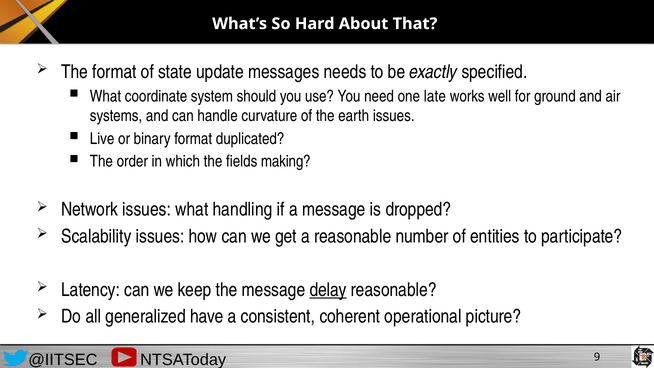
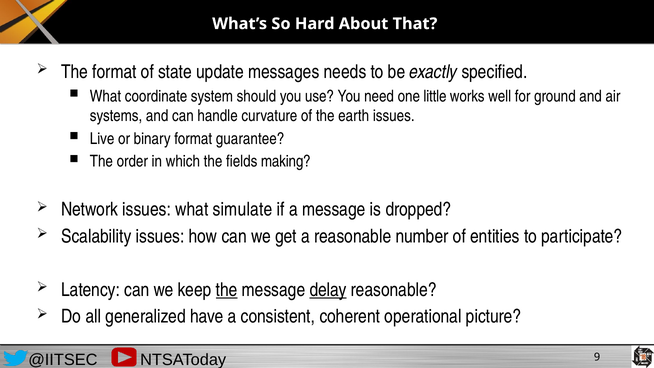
late: late -> little
duplicated: duplicated -> guarantee
handling: handling -> simulate
the at (227, 290) underline: none -> present
